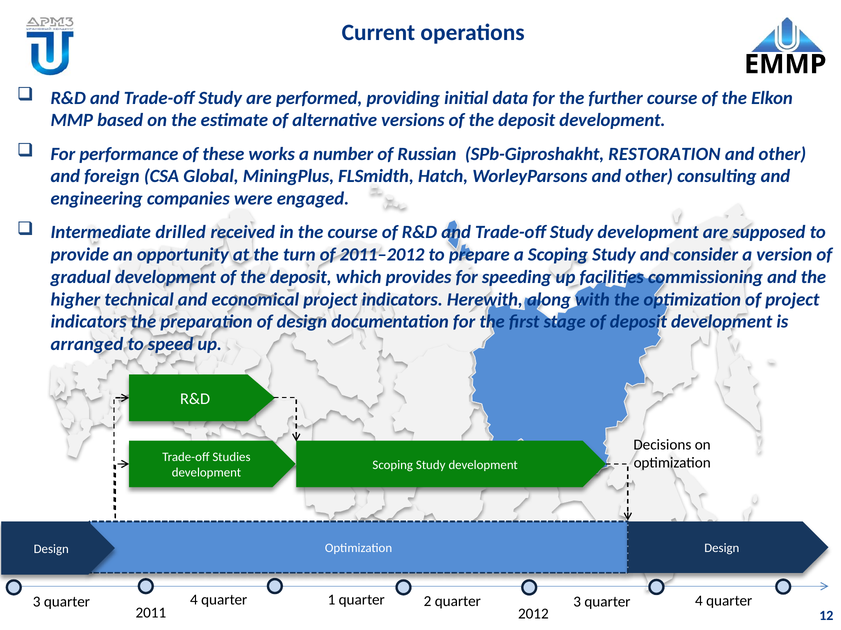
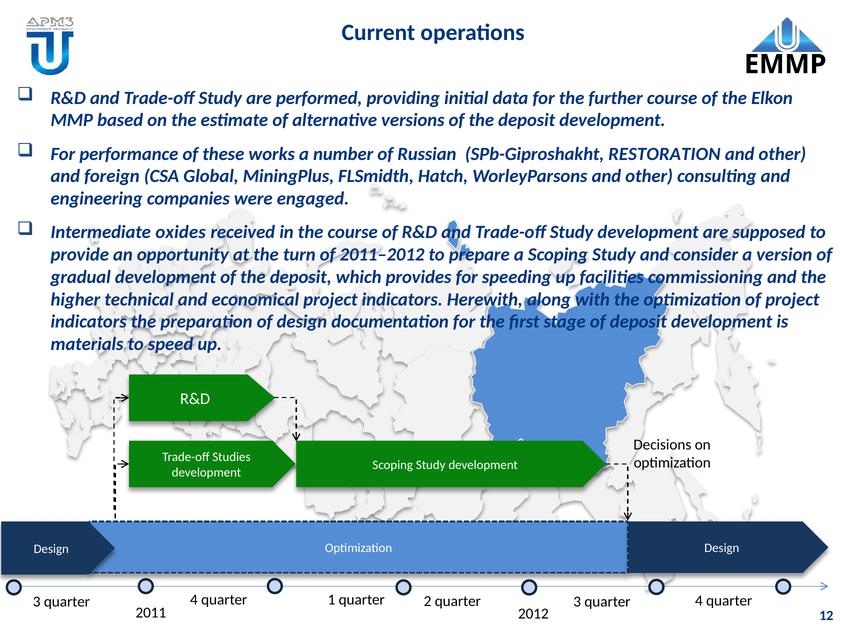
drilled: drilled -> oxides
arranged: arranged -> materials
